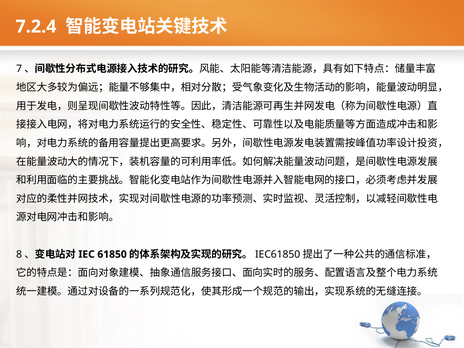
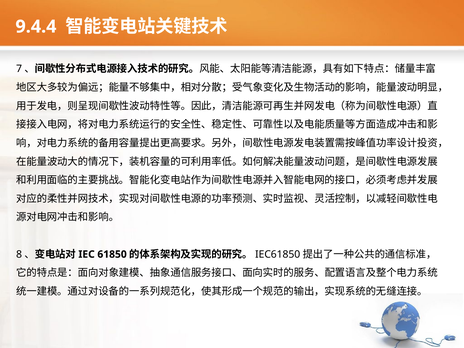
7.2.4: 7.2.4 -> 9.4.4
